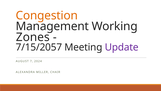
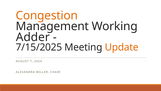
Zones: Zones -> Adder
7/15/2057: 7/15/2057 -> 7/15/2025
Update colour: purple -> orange
